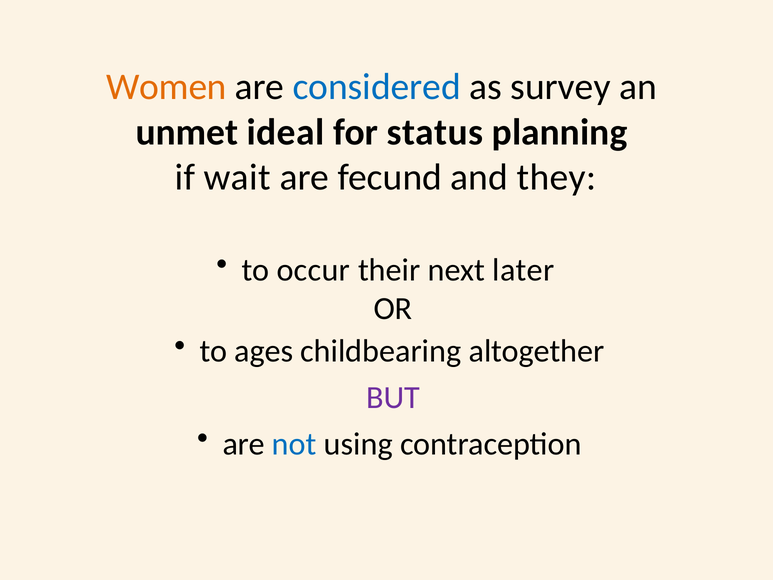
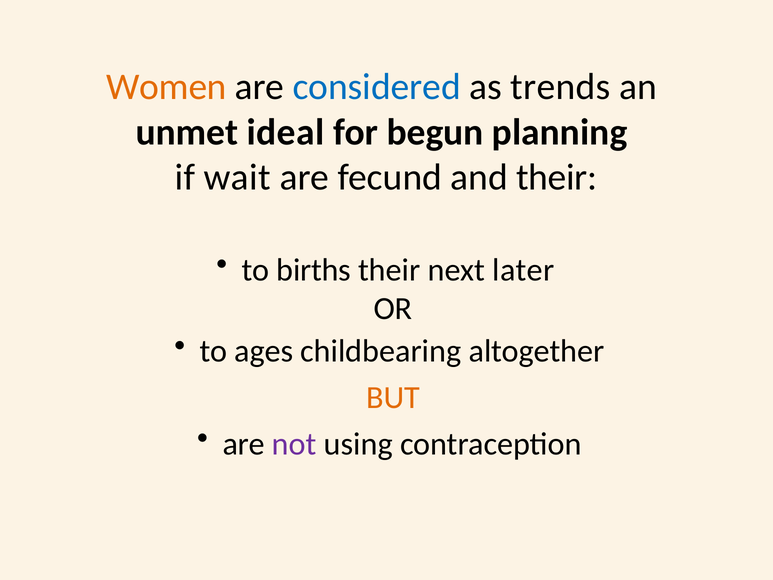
survey: survey -> trends
status: status -> begun
and they: they -> their
occur: occur -> births
BUT colour: purple -> orange
not colour: blue -> purple
